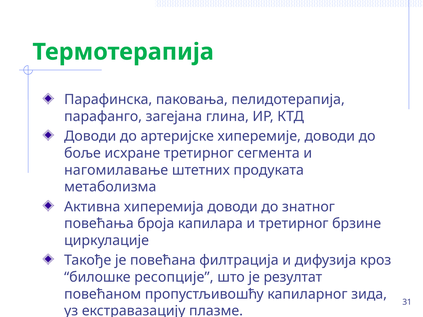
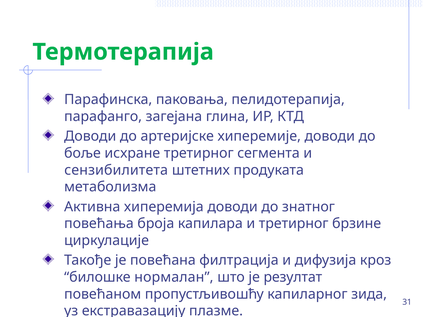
нагомилавање: нагомилавање -> сензибилитета
ресопције: ресопције -> нормалан
